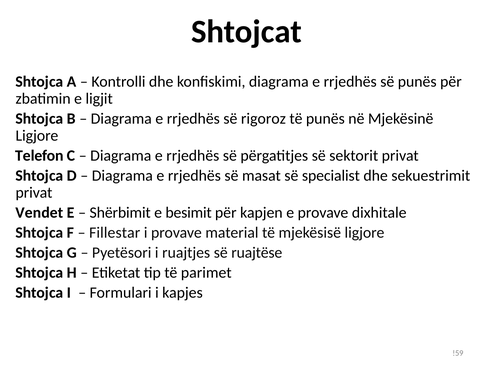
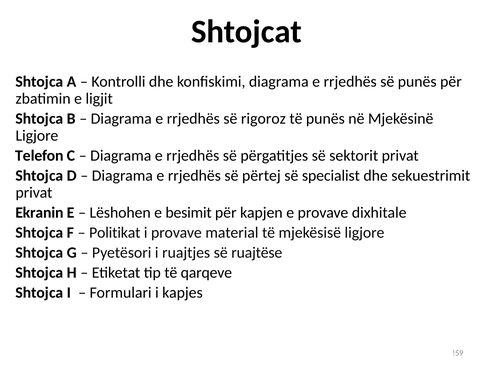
masat: masat -> përtej
Vendet: Vendet -> Ekranin
Shërbimit: Shërbimit -> Lëshohen
Fillestar: Fillestar -> Politikat
parimet: parimet -> qarqeve
